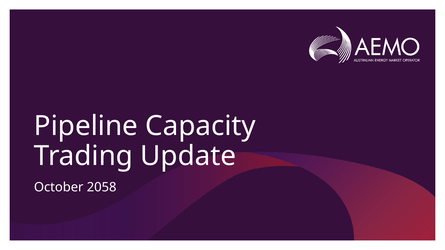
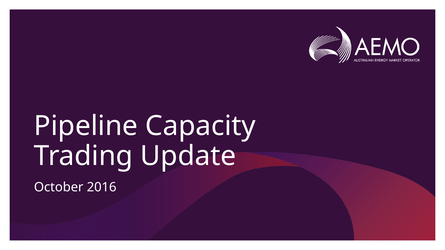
2058: 2058 -> 2016
